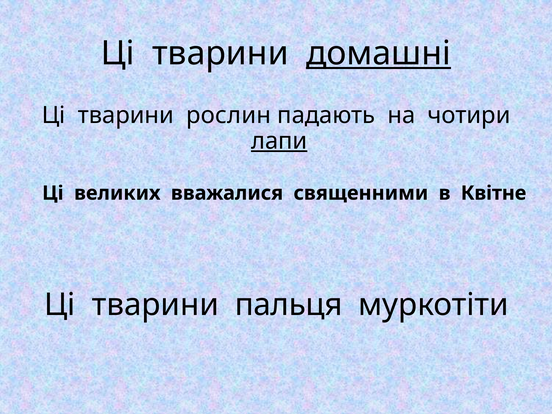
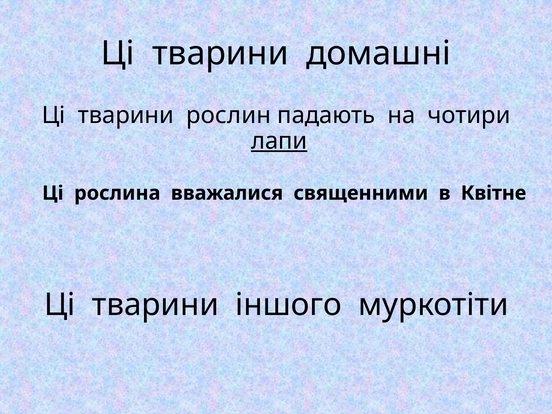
домашні underline: present -> none
великих: великих -> рослина
пальця: пальця -> іншого
